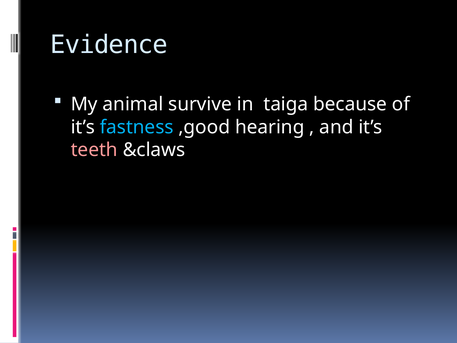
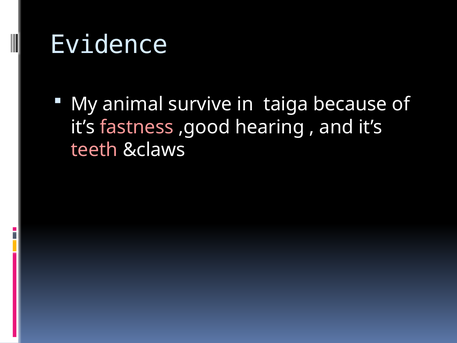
fastness colour: light blue -> pink
